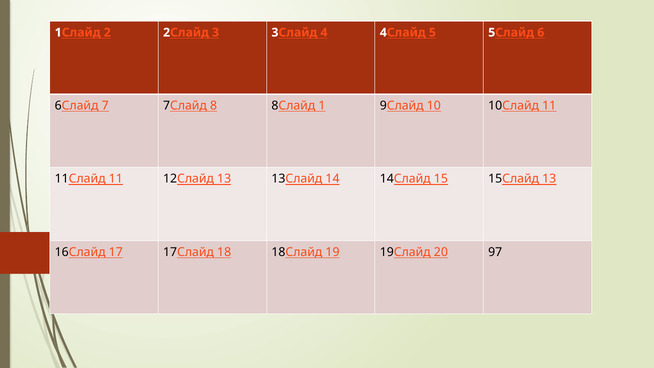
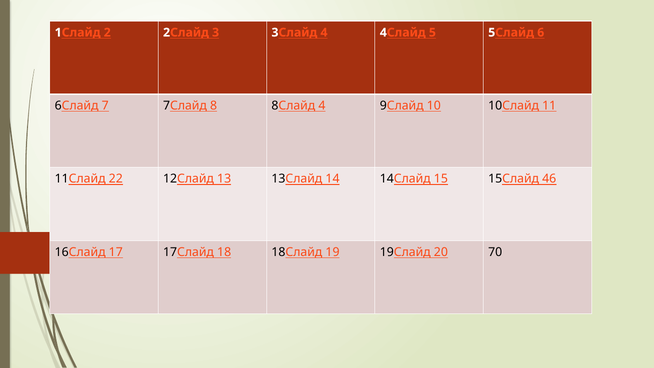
8Слайд 1: 1 -> 4
11Слайд 11: 11 -> 22
15Слайд 13: 13 -> 46
97: 97 -> 70
